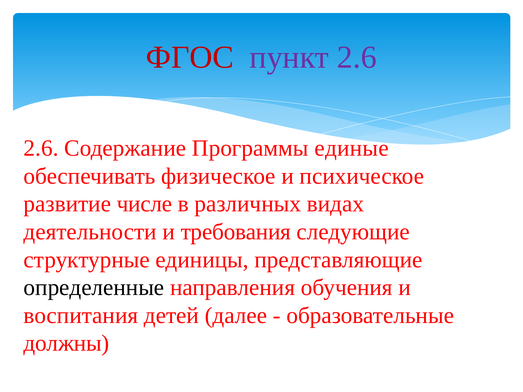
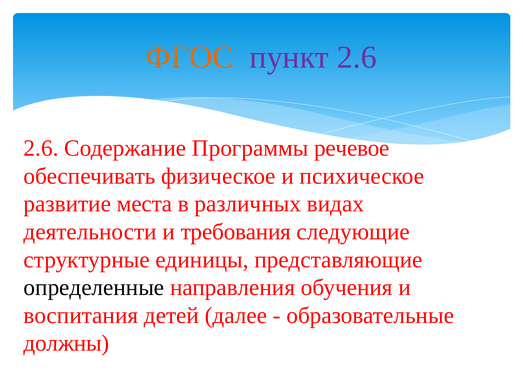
ФГОС colour: red -> orange
единые: единые -> речевое
числе: числе -> места
